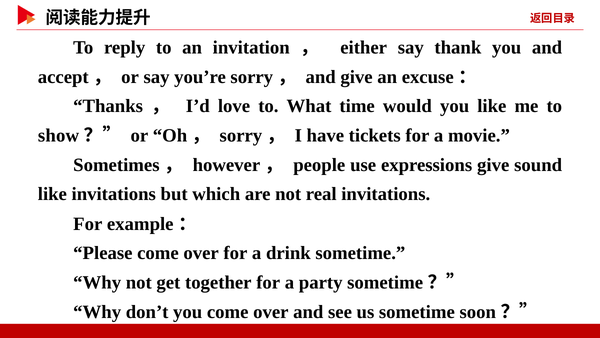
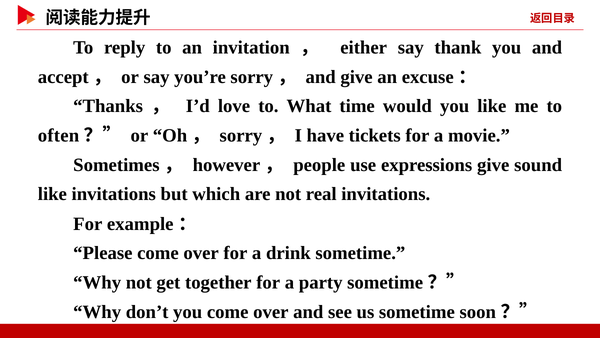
show: show -> often
